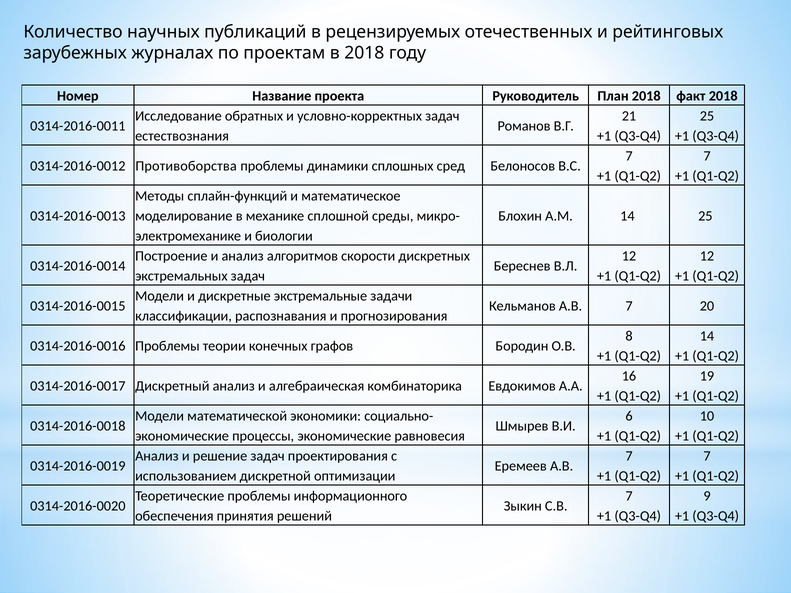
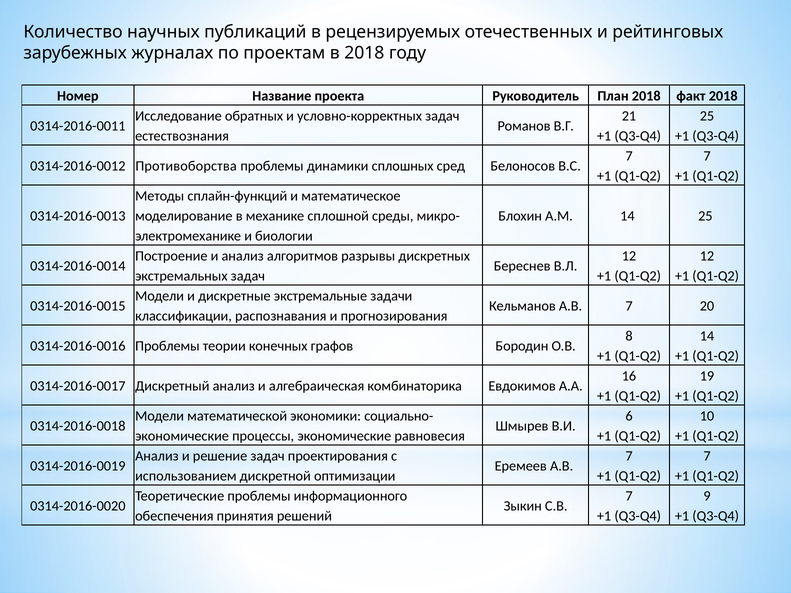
скорости: скорости -> разрывы
